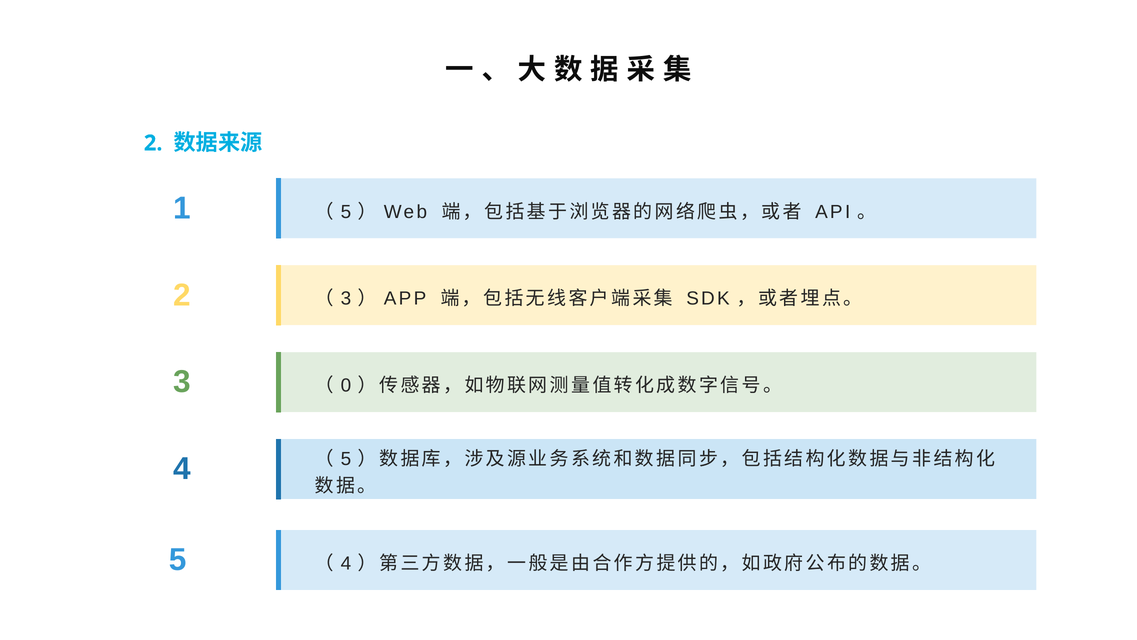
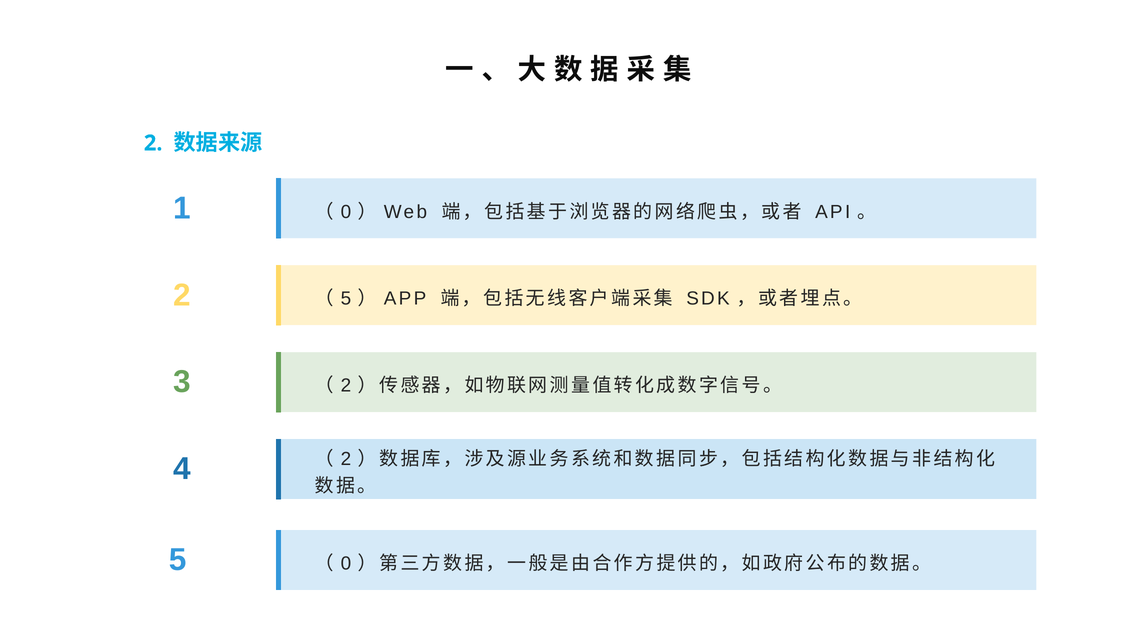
5 at (346, 212): 5 -> 0
3 at (346, 299): 3 -> 5
0 at (346, 385): 0 -> 2
5 at (346, 459): 5 -> 2
4 at (346, 563): 4 -> 0
